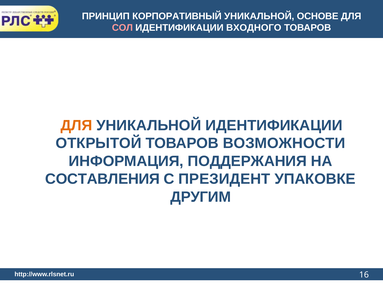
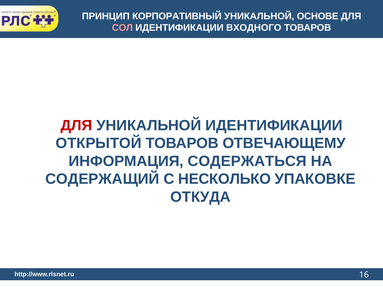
ДЛЯ at (76, 126) colour: orange -> red
ВОЗМОЖНОСТИ: ВОЗМОЖНОСТИ -> ОТВЕЧАЮЩЕМУ
ПОДДЕРЖАНИЯ: ПОДДЕРЖАНИЯ -> СОДЕРЖАТЬСЯ
СОСТАВЛЕНИЯ: СОСТАВЛЕНИЯ -> СОДЕРЖАЩИЙ
ПРЕЗИДЕНТ: ПРЕЗИДЕНТ -> НЕСКОЛЬКО
ДРУГИМ: ДРУГИМ -> ОТКУДА
